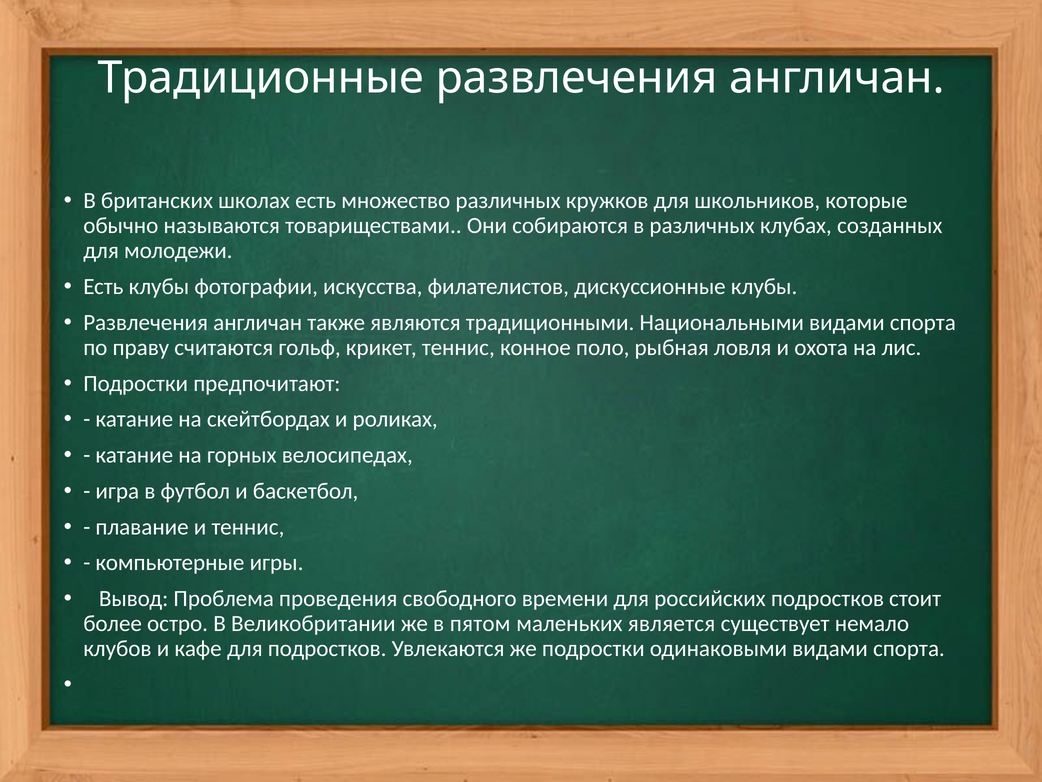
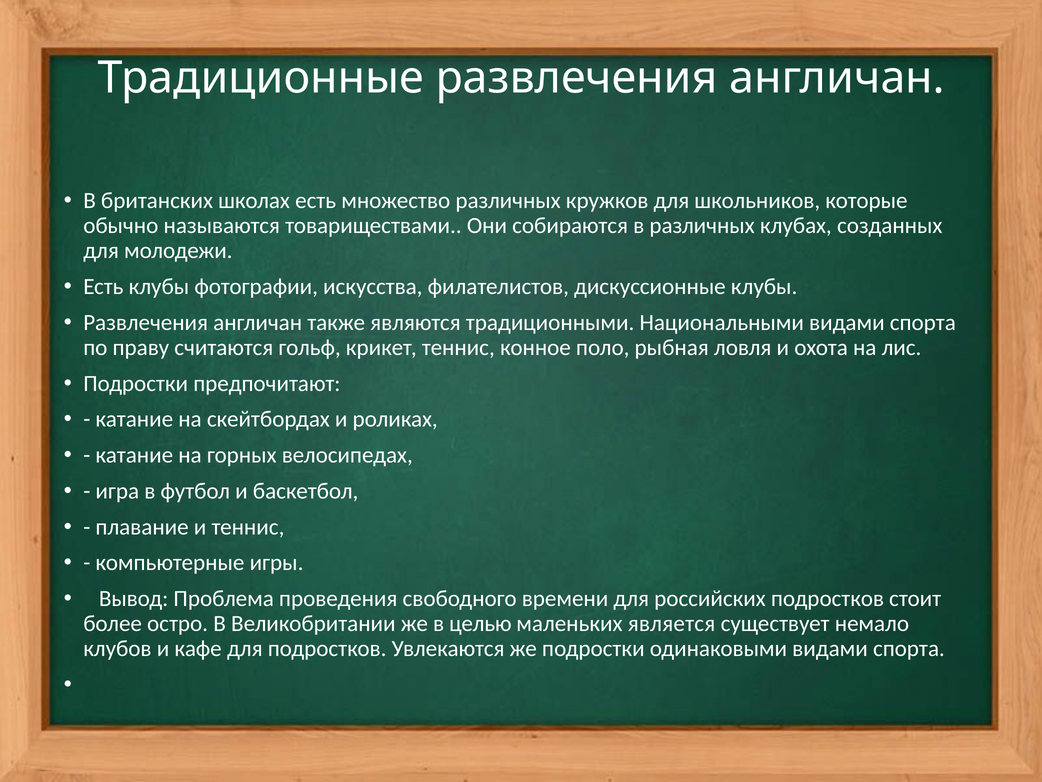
пятом: пятом -> целью
